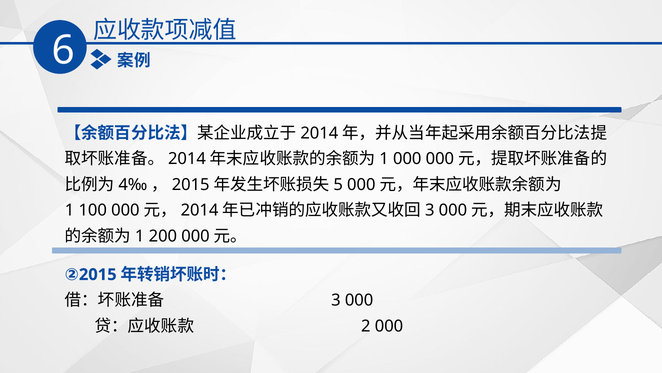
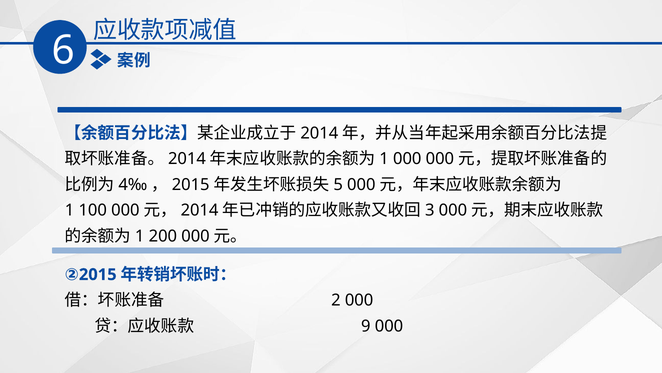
3: 3 -> 2
2: 2 -> 9
